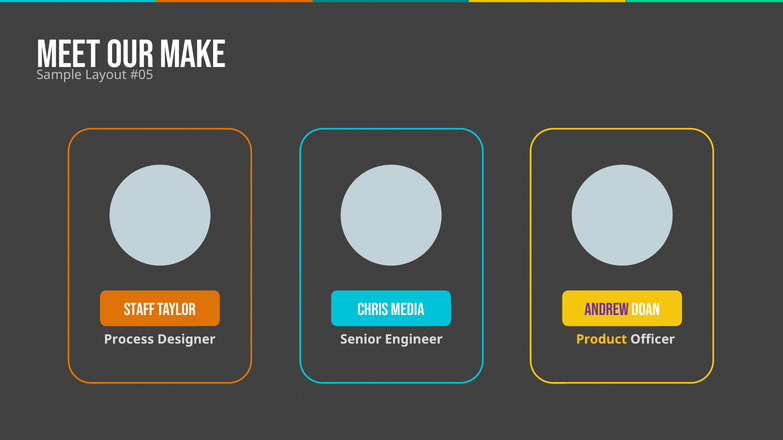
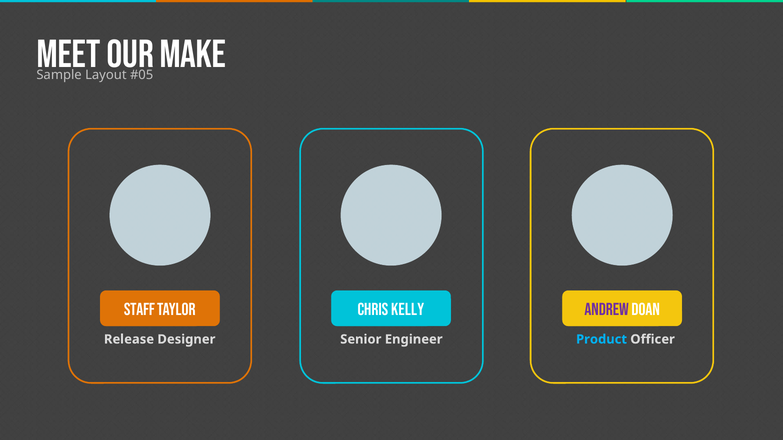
Media: Media -> Kelly
Process: Process -> Release
Product colour: yellow -> light blue
